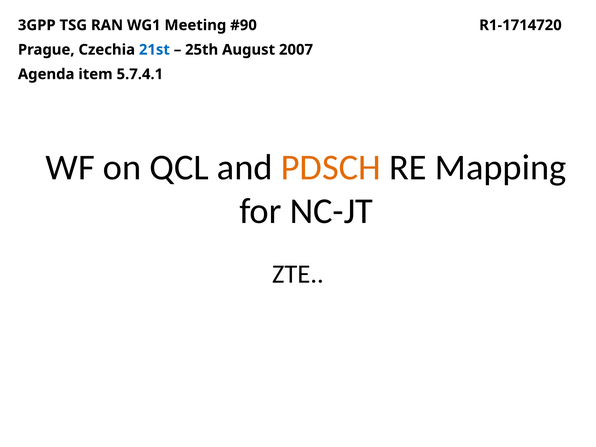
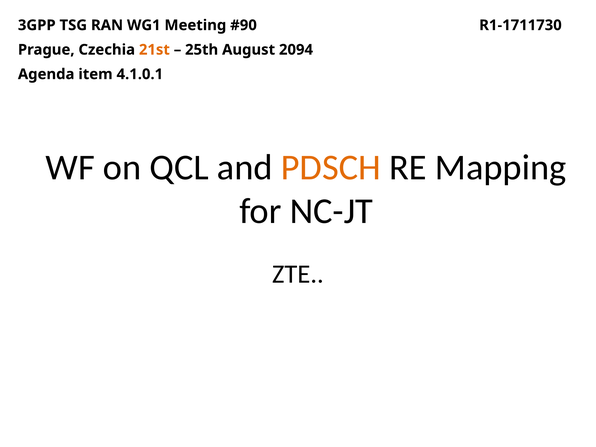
R1-1714720: R1-1714720 -> R1-1711730
21st colour: blue -> orange
2007: 2007 -> 2094
5.7.4.1: 5.7.4.1 -> 4.1.0.1
